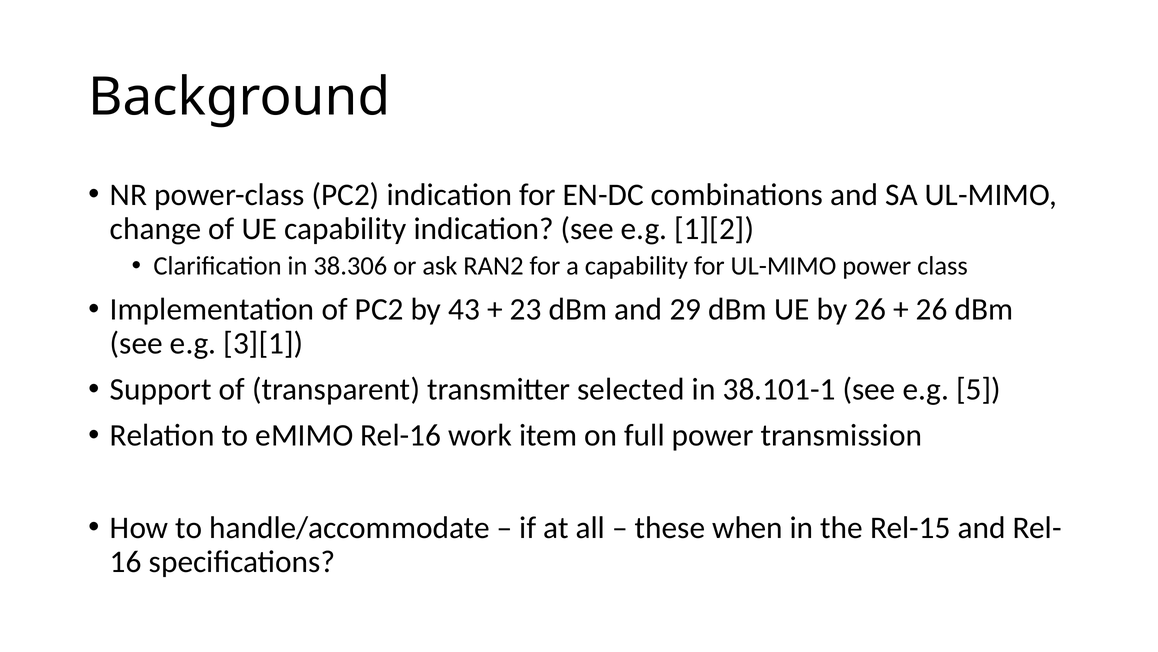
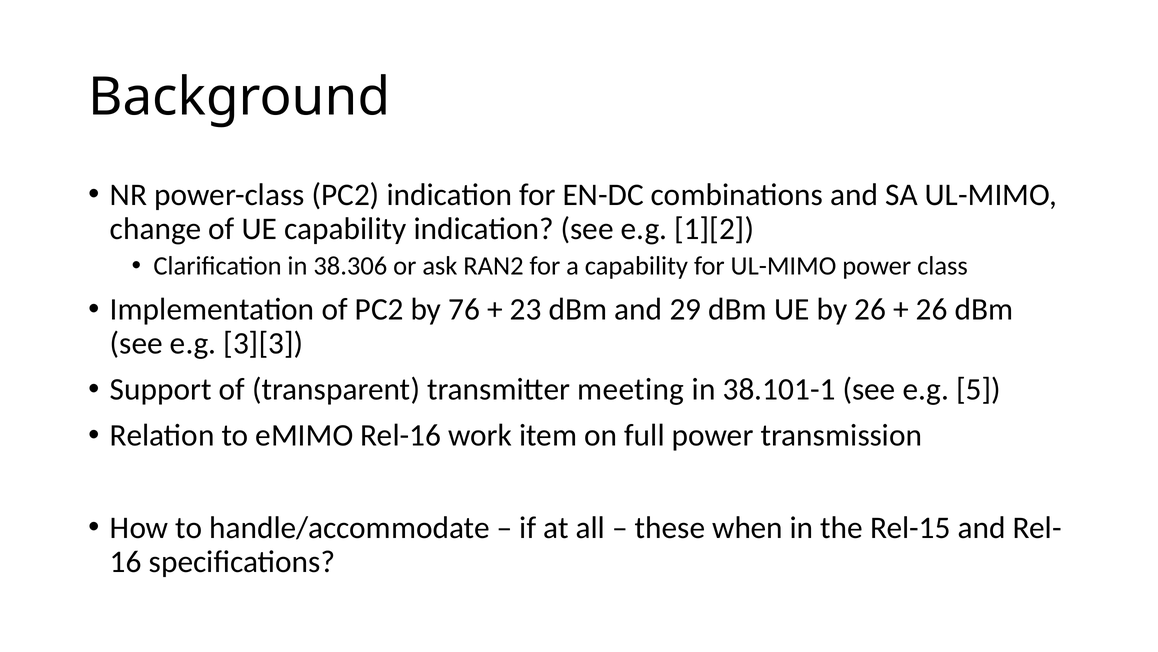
43: 43 -> 76
3][1: 3][1 -> 3][3
selected: selected -> meeting
